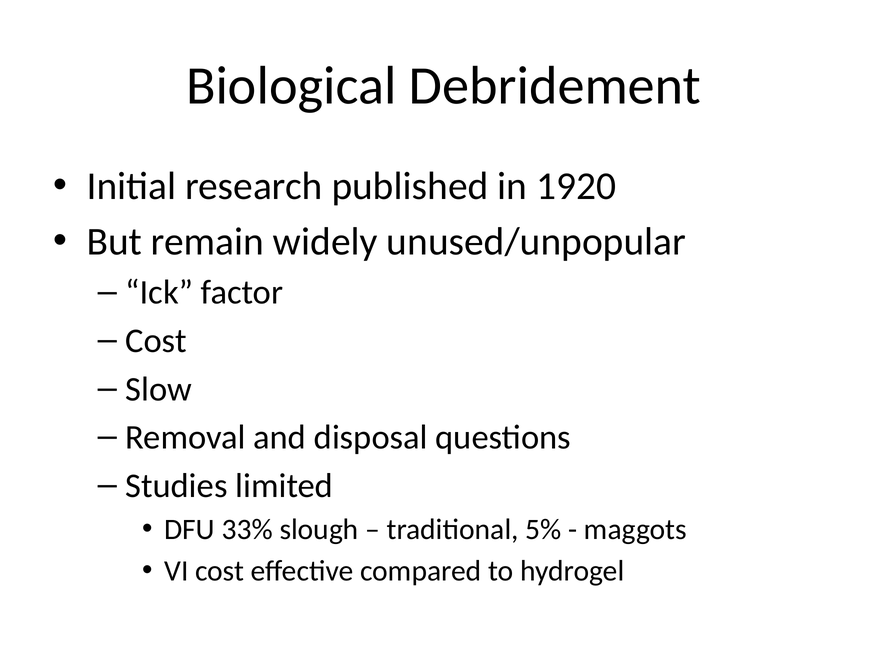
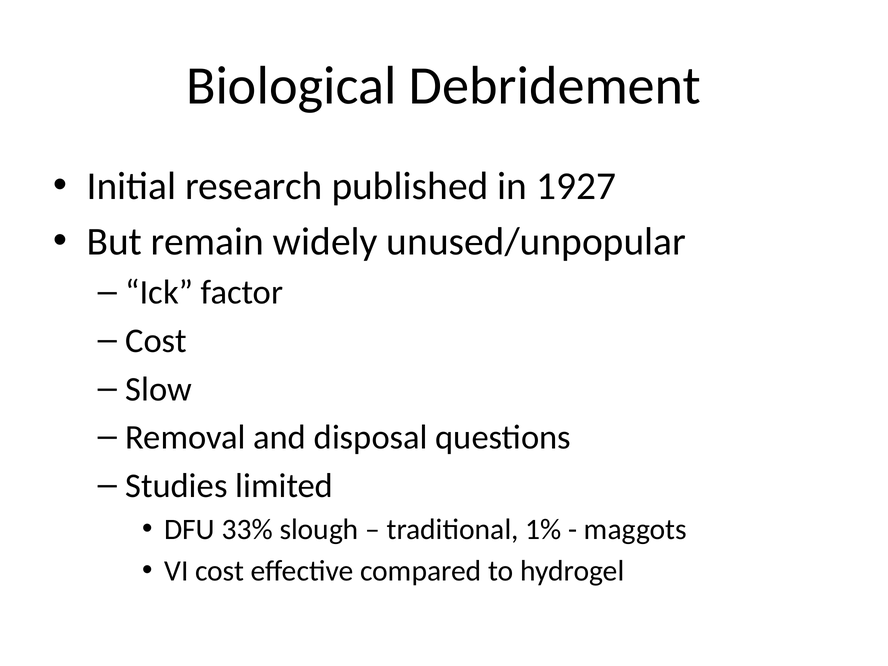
1920: 1920 -> 1927
5%: 5% -> 1%
